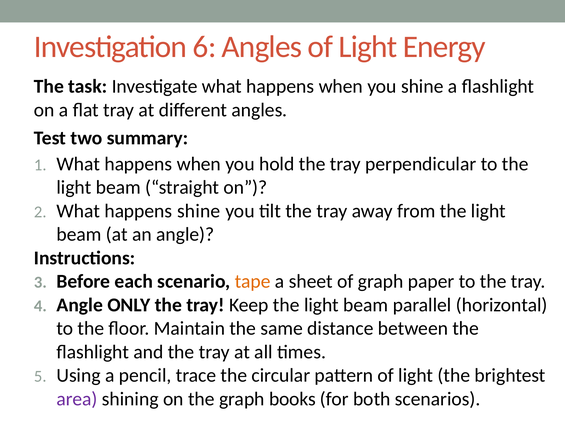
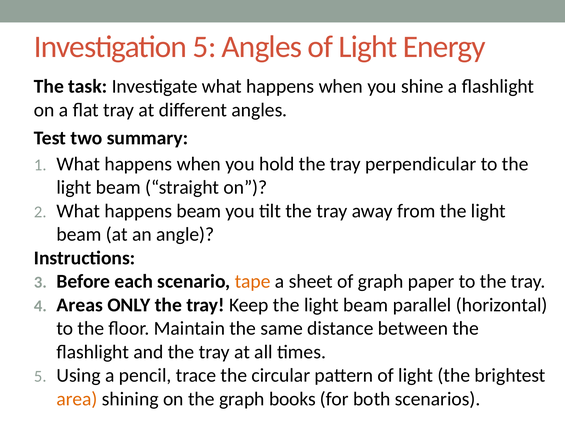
Investigation 6: 6 -> 5
happens shine: shine -> beam
Angle at (80, 305): Angle -> Areas
area colour: purple -> orange
